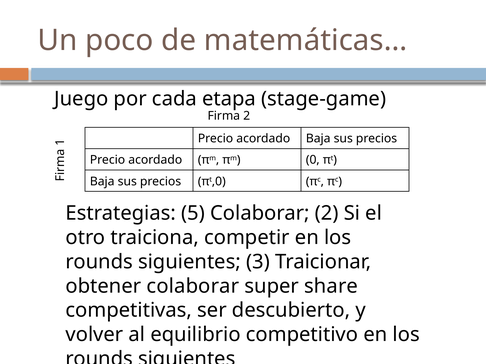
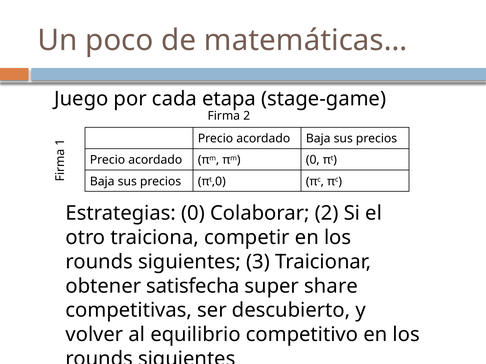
Estrategias 5: 5 -> 0
obtener colaborar: colaborar -> satisfecha
